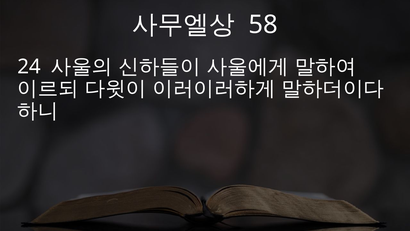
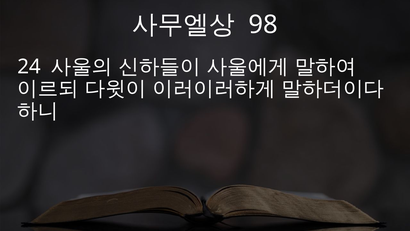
58: 58 -> 98
